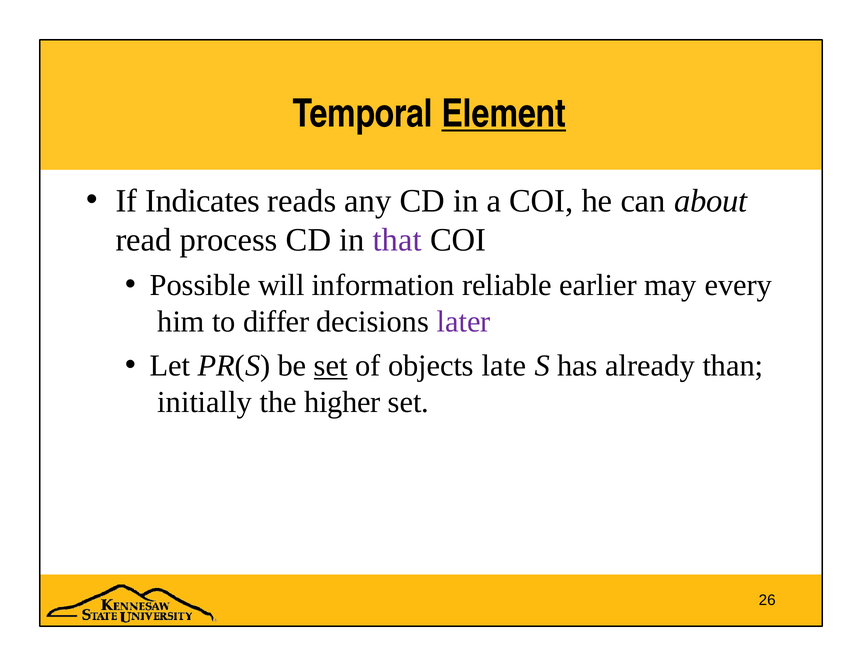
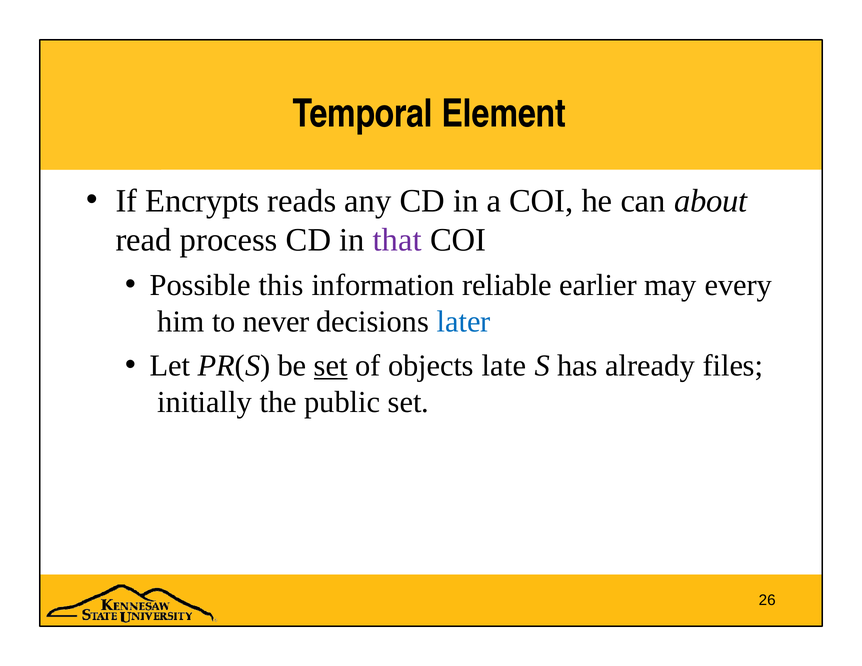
Element underline: present -> none
Indicates: Indicates -> Encrypts
will: will -> this
differ: differ -> never
later colour: purple -> blue
than: than -> files
higher: higher -> public
